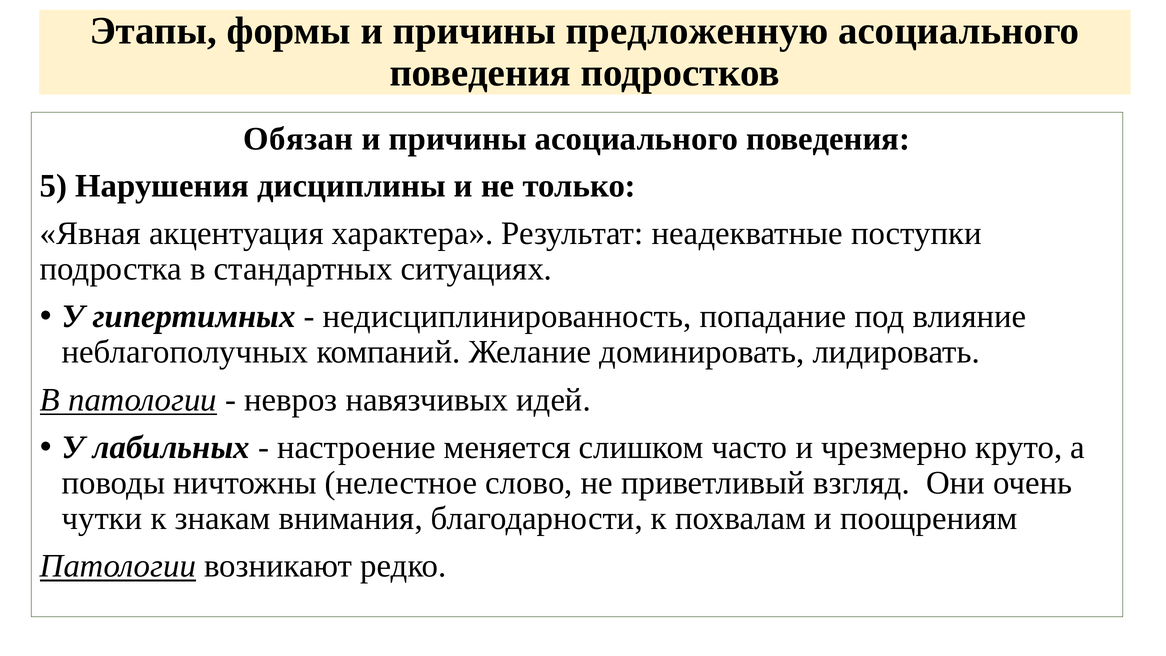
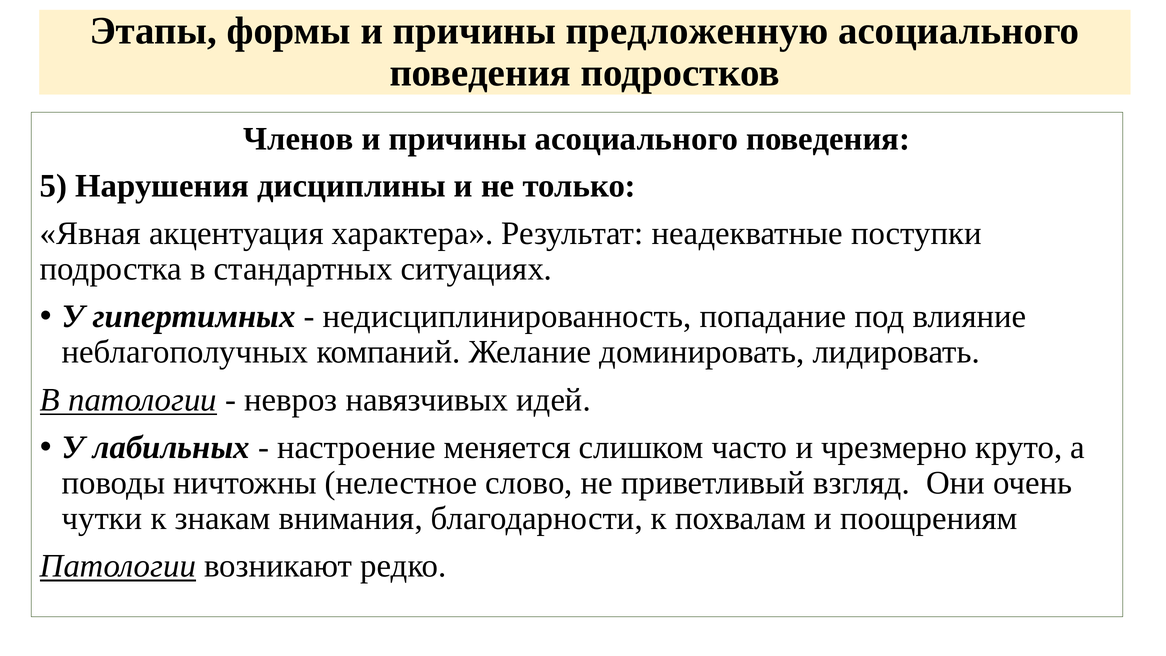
Обязан: Обязан -> Членов
